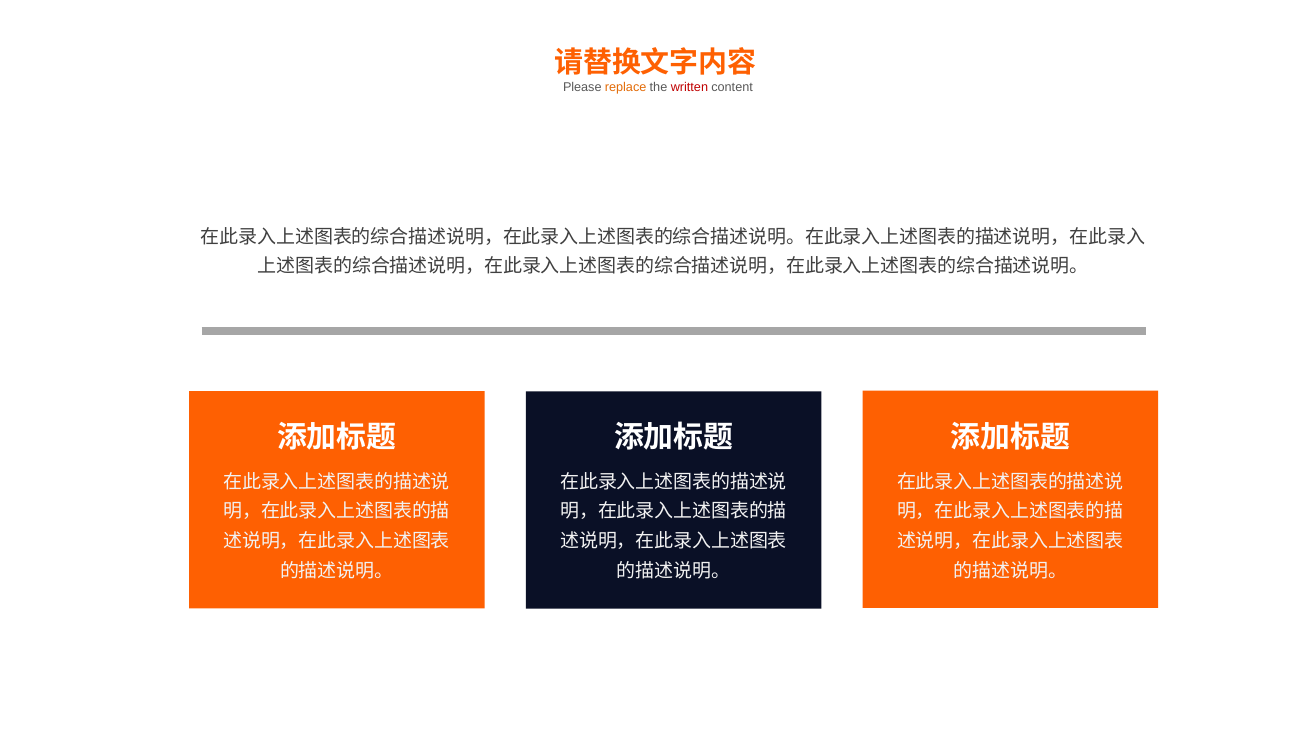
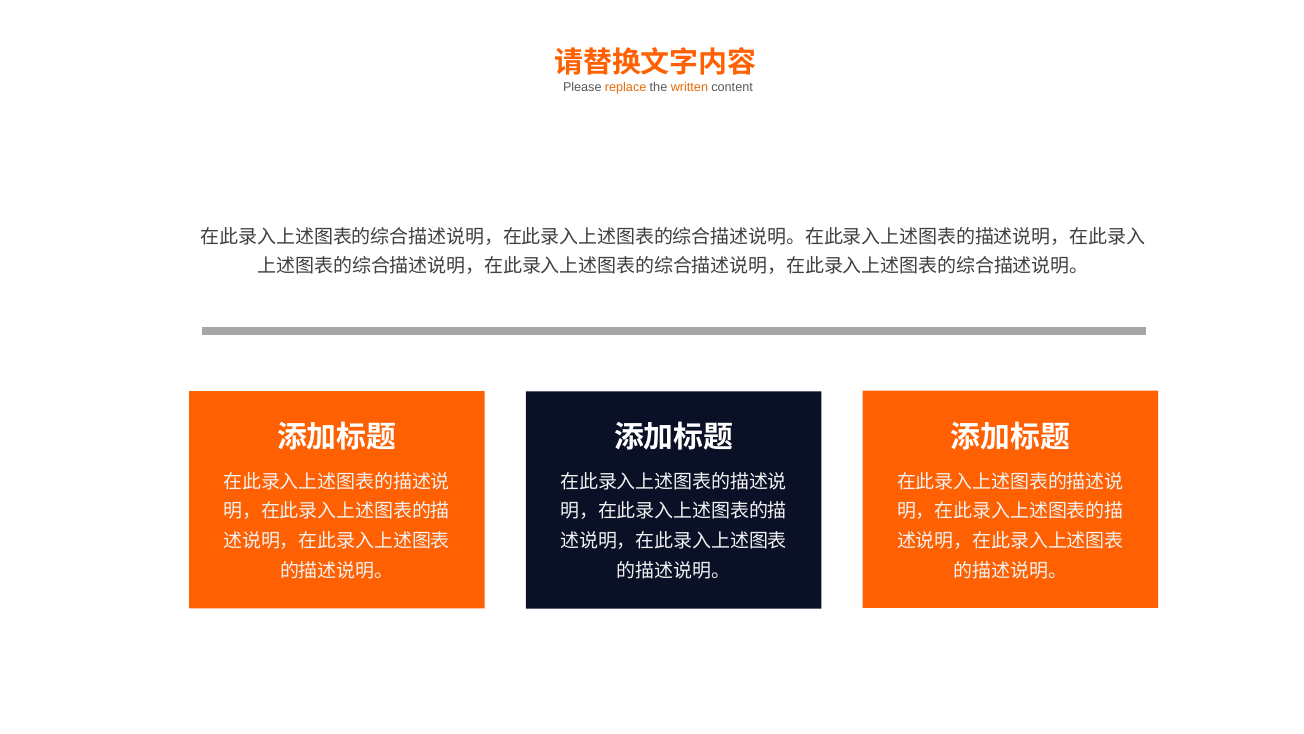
written colour: red -> orange
